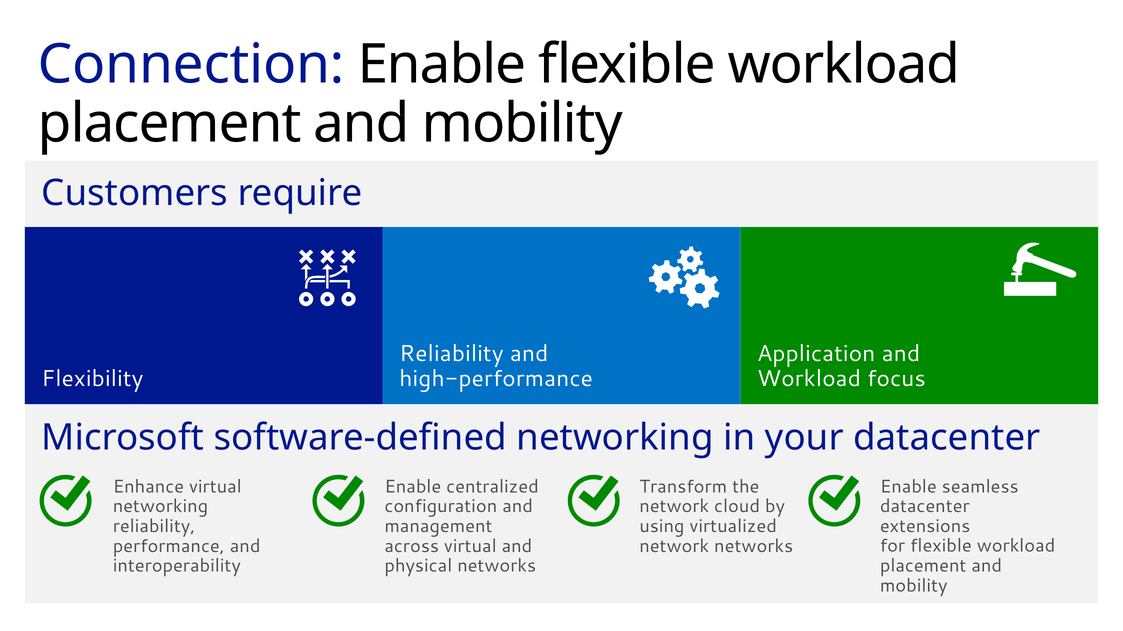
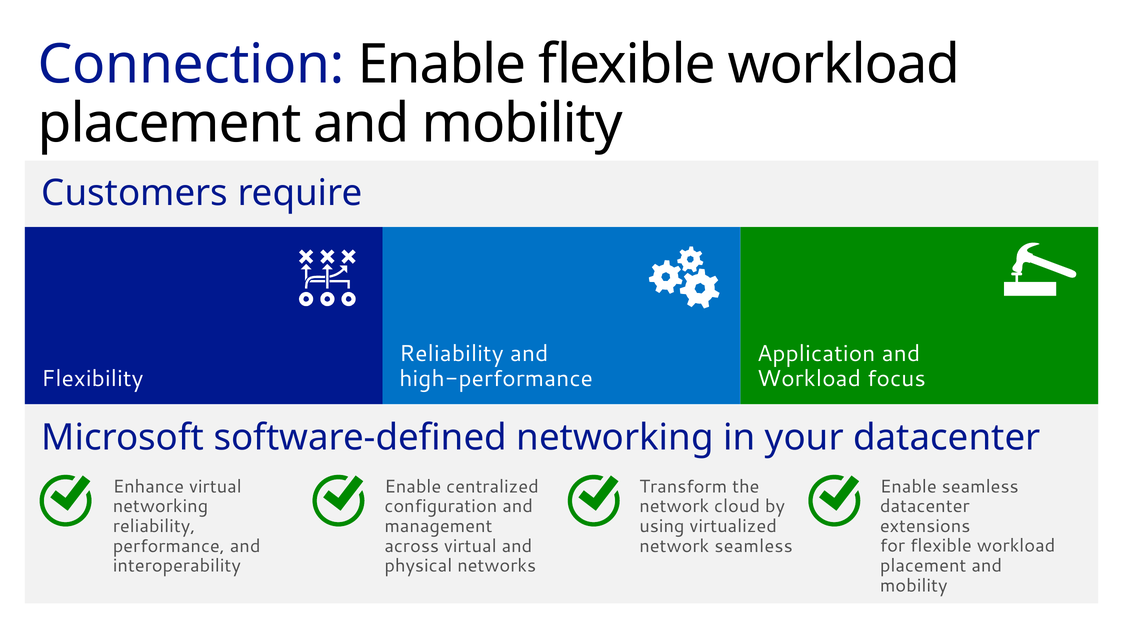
network networks: networks -> seamless
